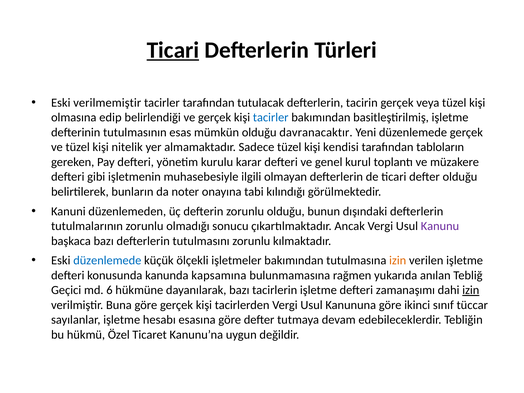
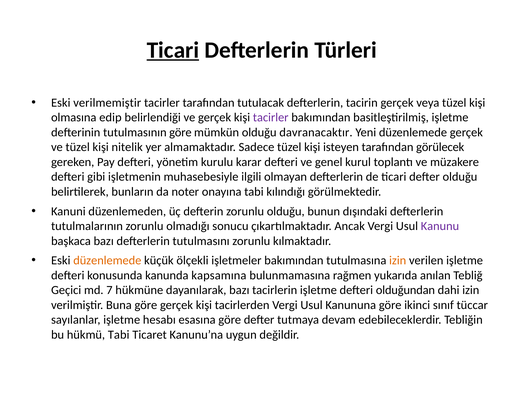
tacirler at (271, 117) colour: blue -> purple
tutulmasının esas: esas -> göre
kendisi: kendisi -> isteyen
tabloların: tabloların -> görülecek
düzenlemede at (107, 260) colour: blue -> orange
6: 6 -> 7
zamanaşımı: zamanaşımı -> olduğundan
izin at (471, 290) underline: present -> none
hükmü Özel: Özel -> Tabi
